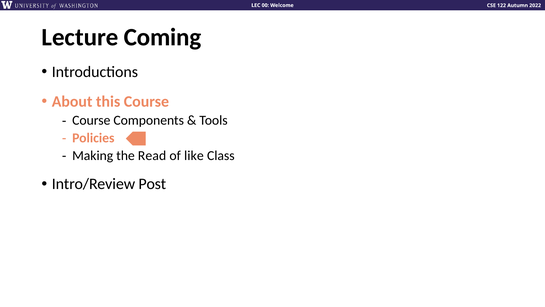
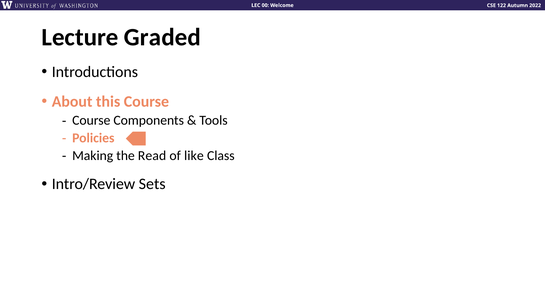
Coming: Coming -> Graded
Post: Post -> Sets
